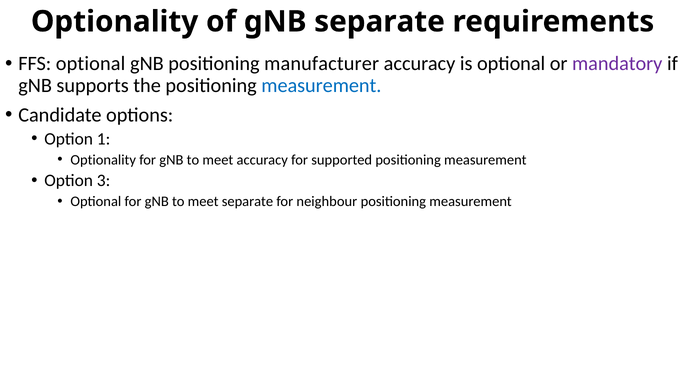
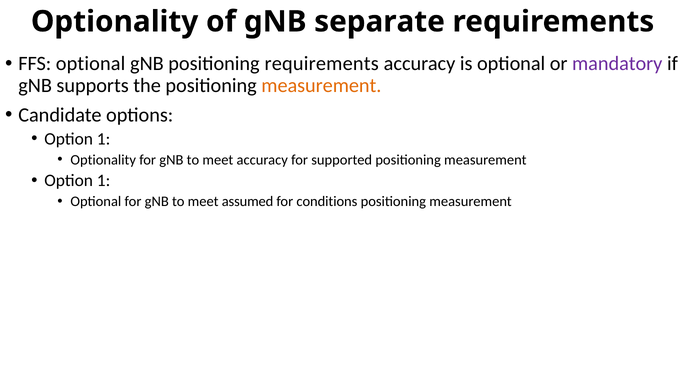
positioning manufacturer: manufacturer -> requirements
measurement at (321, 86) colour: blue -> orange
3 at (104, 180): 3 -> 1
meet separate: separate -> assumed
neighbour: neighbour -> conditions
